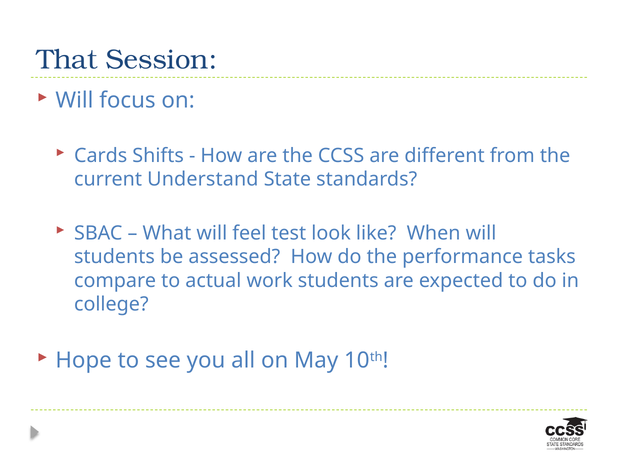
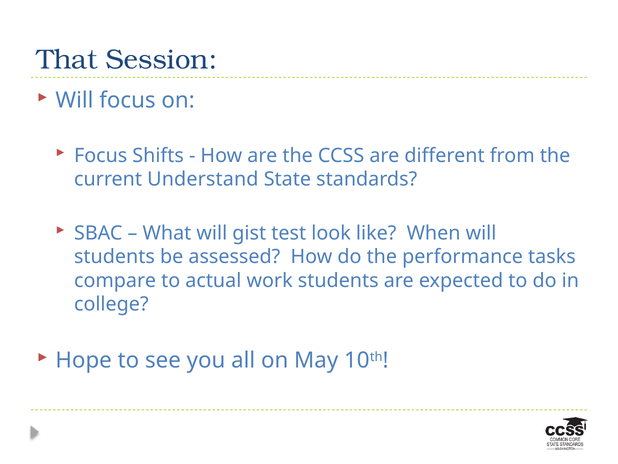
Cards at (101, 155): Cards -> Focus
feel: feel -> gist
